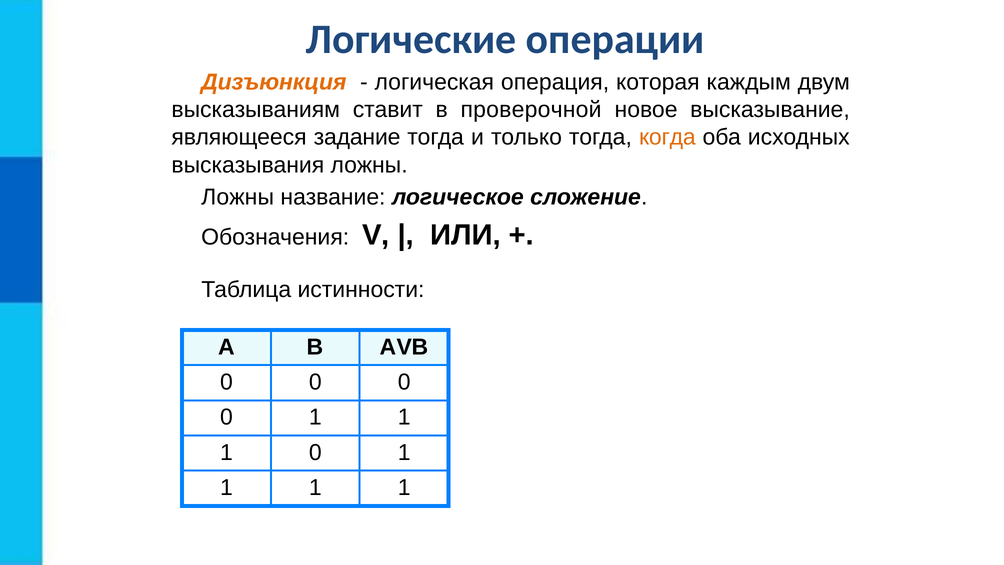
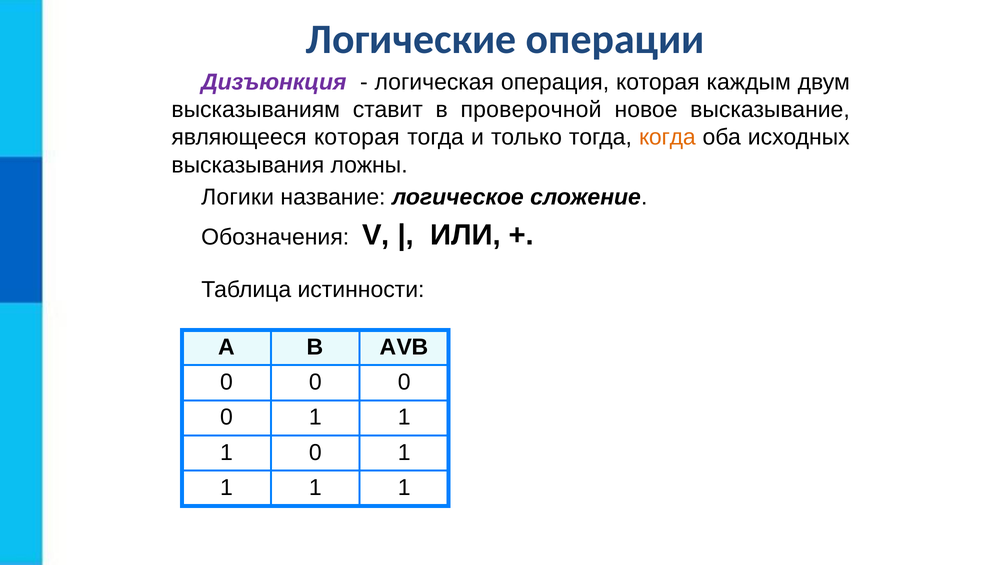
Дизъюнкция colour: orange -> purple
являющееся задание: задание -> которая
Ложны at (238, 197): Ложны -> Логики
